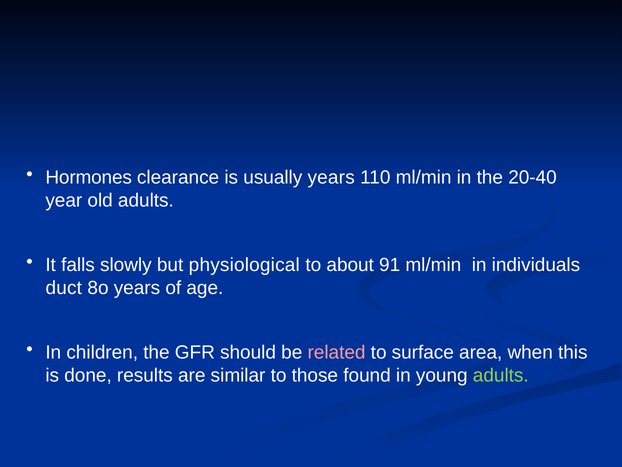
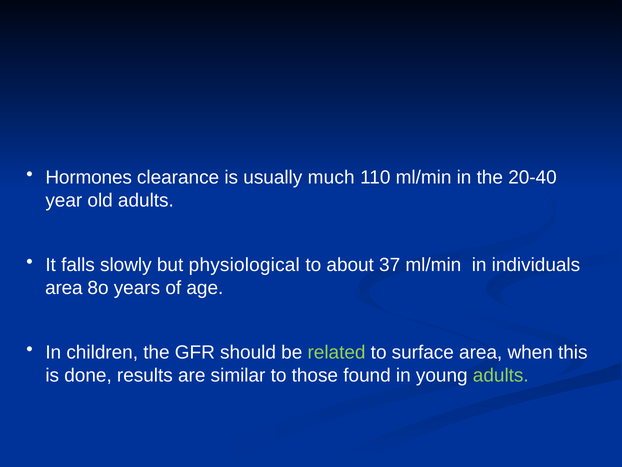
usually years: years -> much
91: 91 -> 37
duct at (64, 288): duct -> area
related colour: pink -> light green
